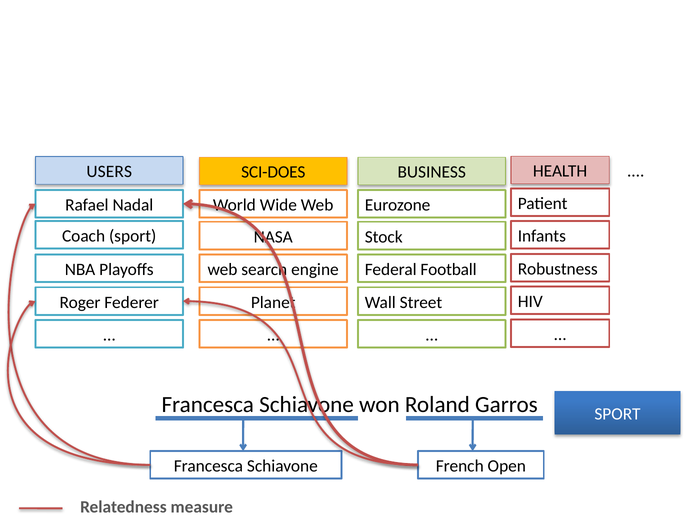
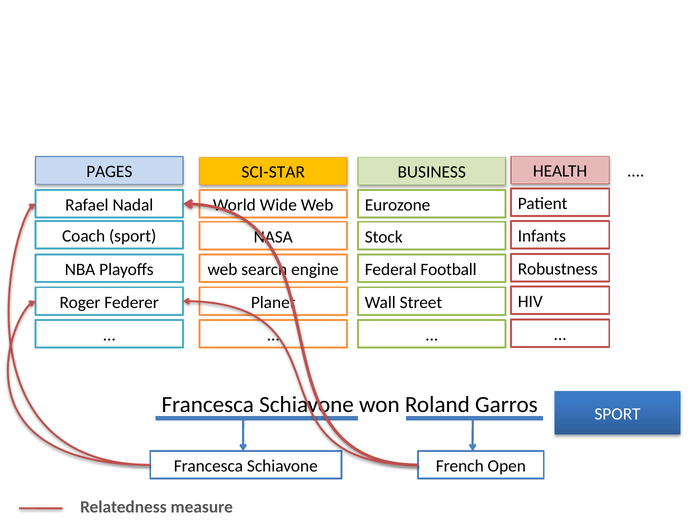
USERS: USERS -> PAGES
SCI-DOES: SCI-DOES -> SCI-STAR
